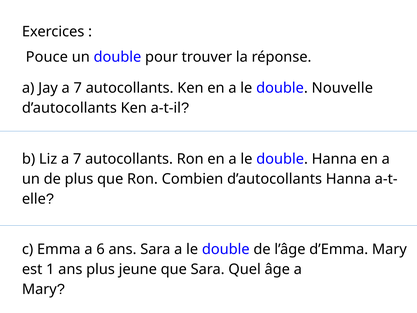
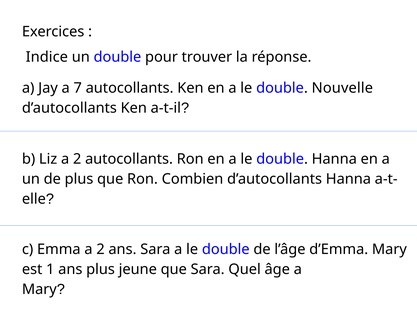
Pouce: Pouce -> Indice
Liz a 7: 7 -> 2
Emma a 6: 6 -> 2
